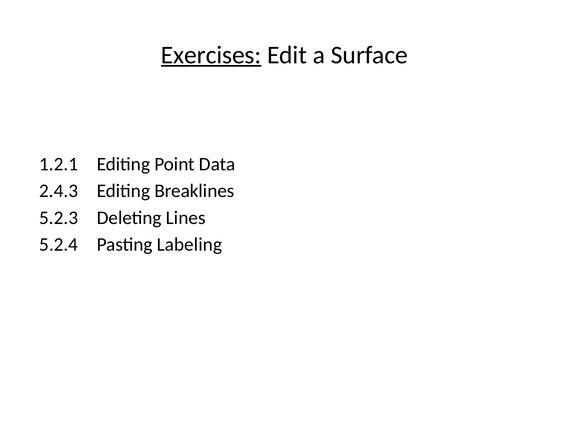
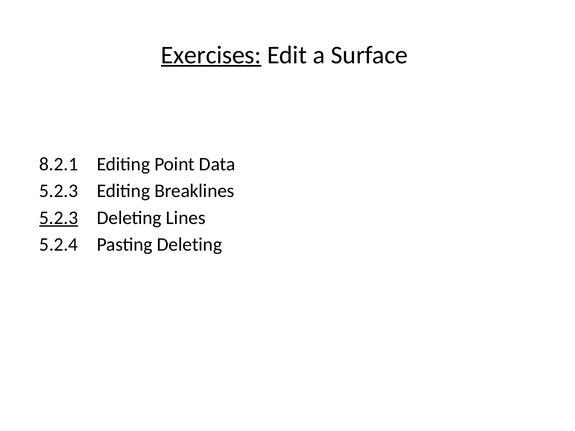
1.2.1: 1.2.1 -> 8.2.1
2.4.3 at (59, 191): 2.4.3 -> 5.2.3
5.2.3 at (59, 218) underline: none -> present
Pasting Labeling: Labeling -> Deleting
